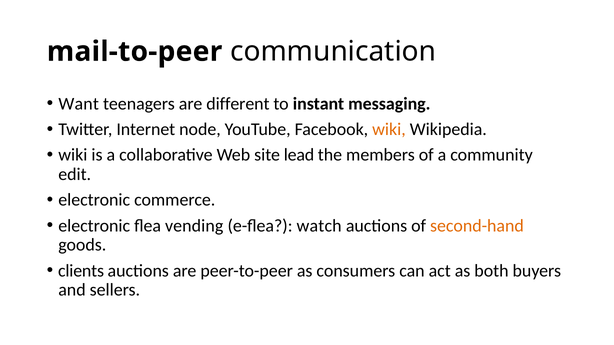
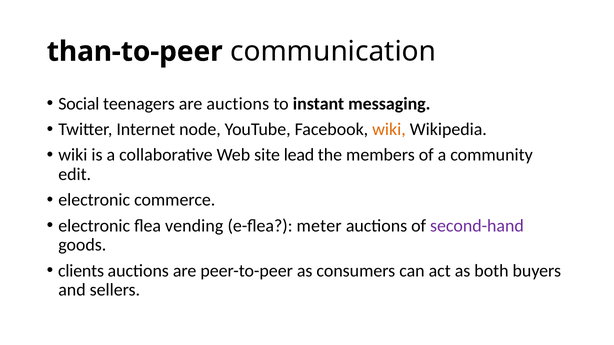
mail-to-peer: mail-to-peer -> than-to-peer
Want: Want -> Social
are different: different -> auctions
watch: watch -> meter
second-hand colour: orange -> purple
